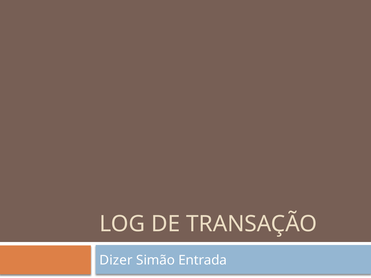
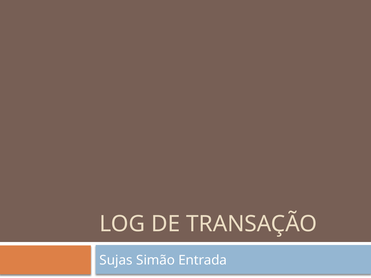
Dizer: Dizer -> Sujas
